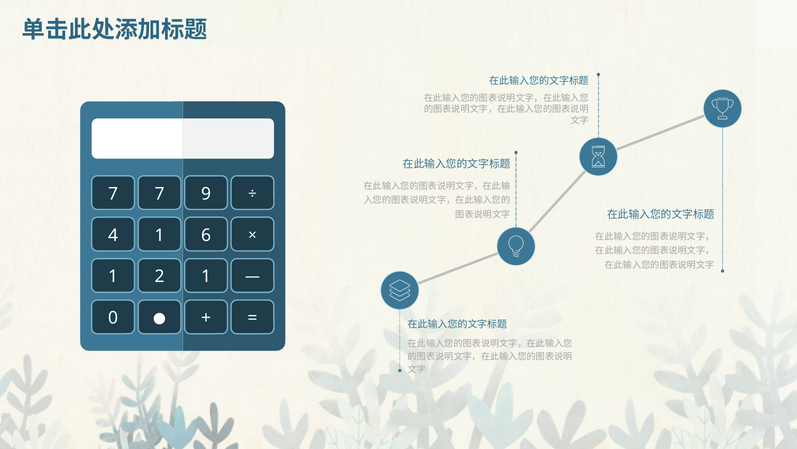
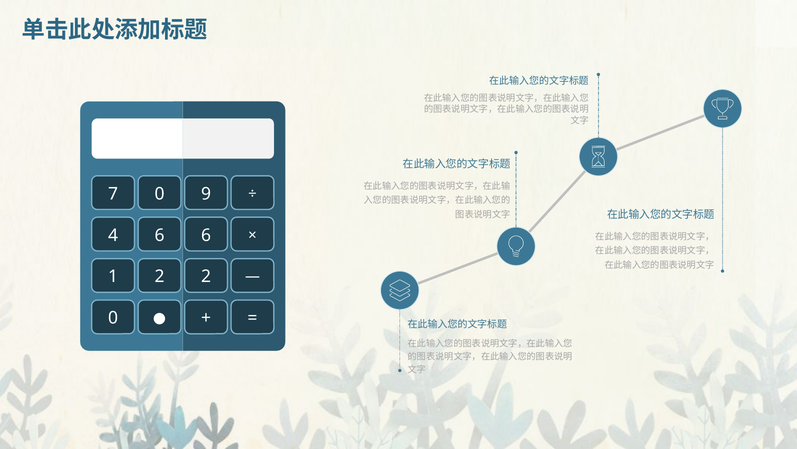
7 7: 7 -> 0
4 1: 1 -> 6
2 1: 1 -> 2
